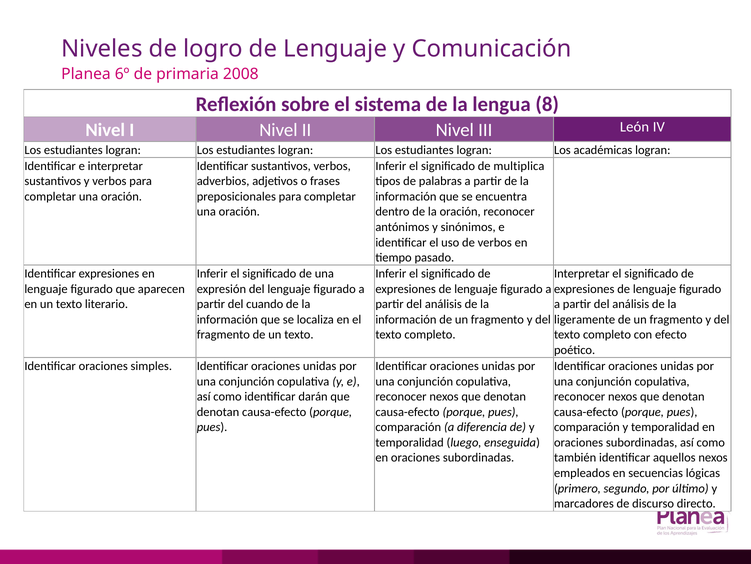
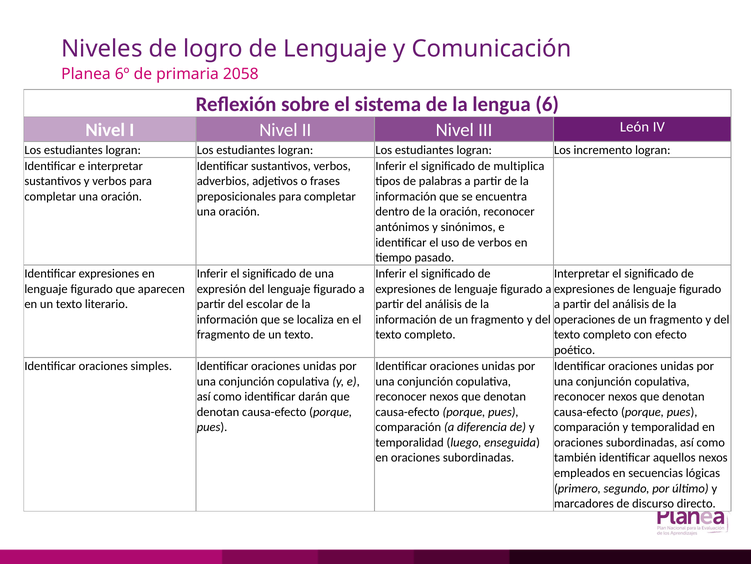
2008: 2008 -> 2058
8: 8 -> 6
académicas: académicas -> incremento
cuando: cuando -> escolar
ligeramente: ligeramente -> operaciones
